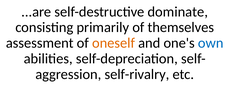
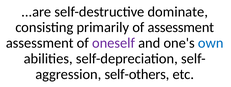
of themselves: themselves -> assessment
oneself colour: orange -> purple
self-rivalry: self-rivalry -> self-others
